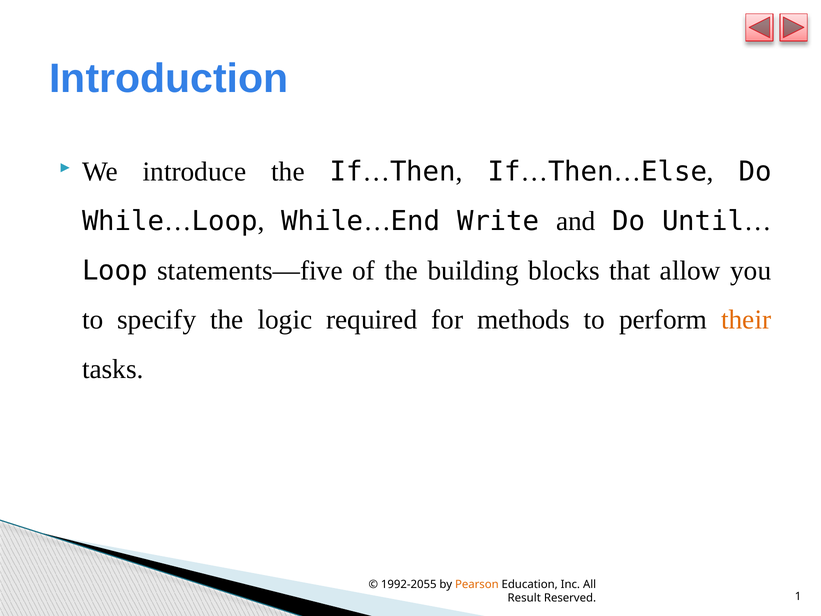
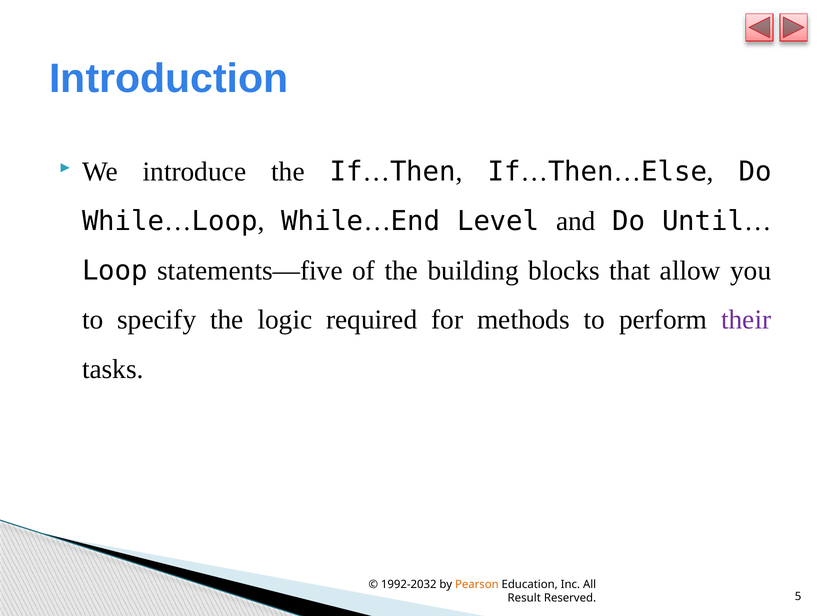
Write: Write -> Level
their colour: orange -> purple
1992-2055: 1992-2055 -> 1992-2032
1: 1 -> 5
